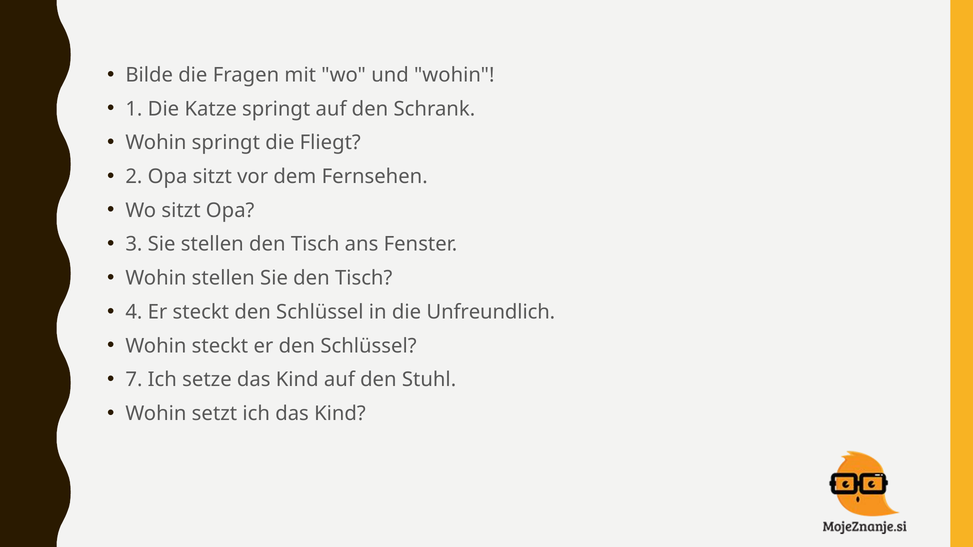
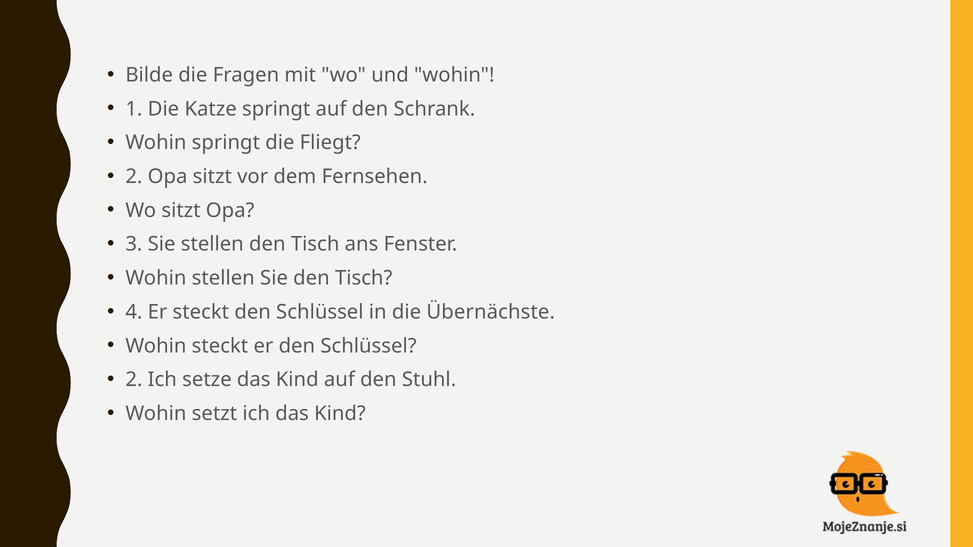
Unfreundlich: Unfreundlich -> Übernächste
7 at (134, 380): 7 -> 2
